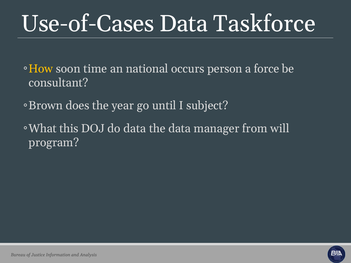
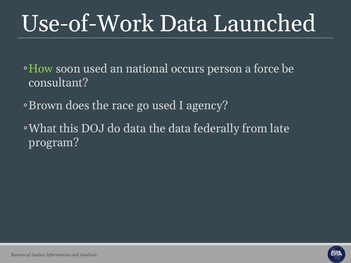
Use-of-Cases: Use-of-Cases -> Use-of-Work
Taskforce: Taskforce -> Launched
How colour: yellow -> light green
soon time: time -> used
year: year -> race
go until: until -> used
subject: subject -> agency
manager: manager -> federally
will: will -> late
